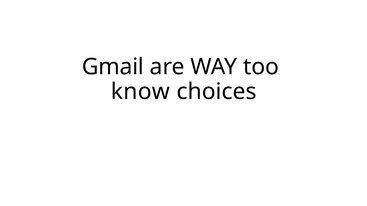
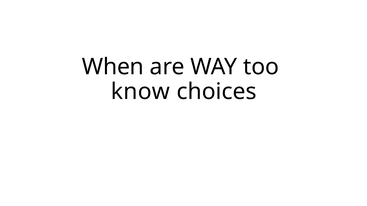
Gmail: Gmail -> When
